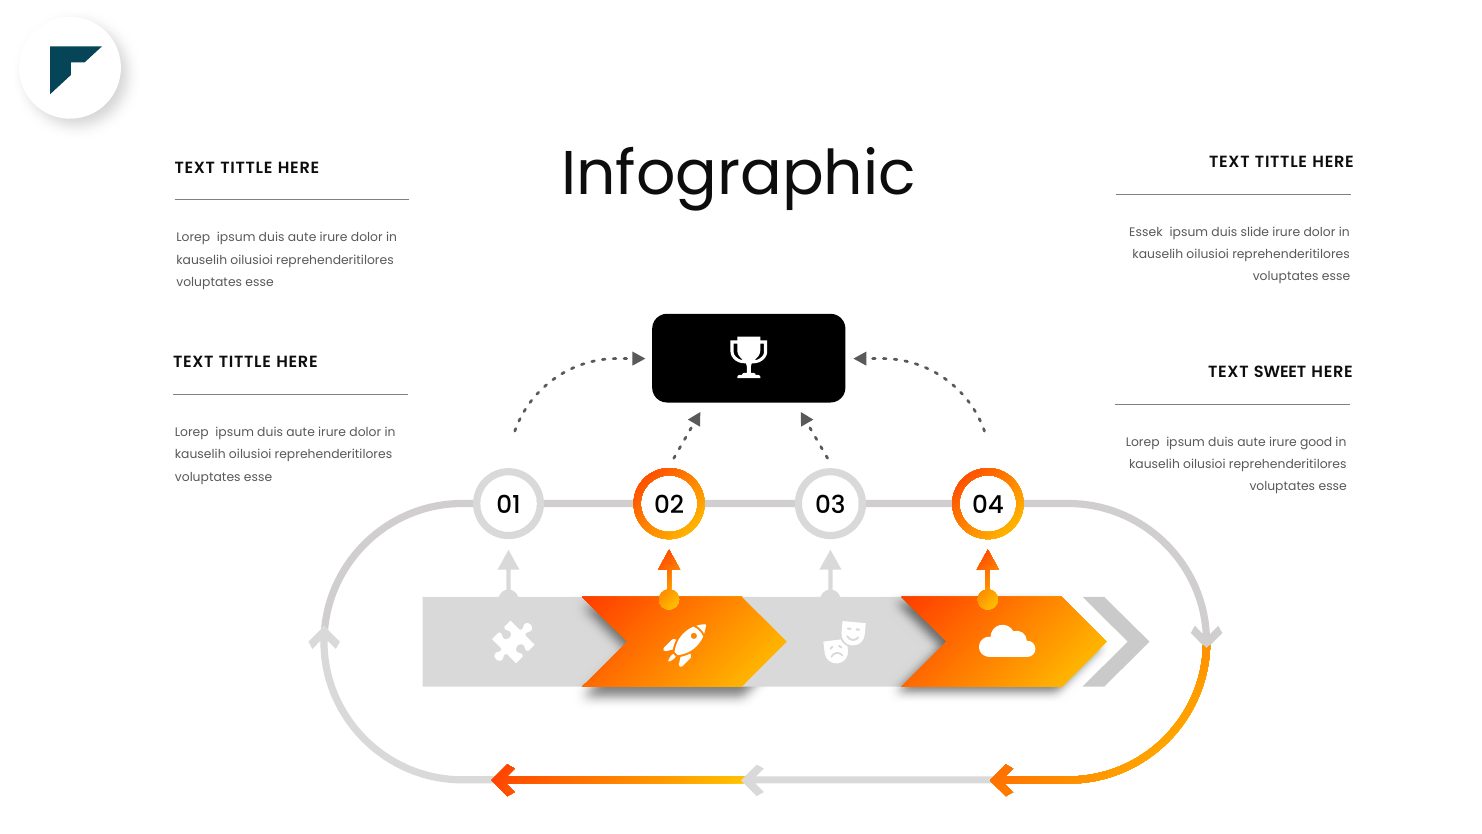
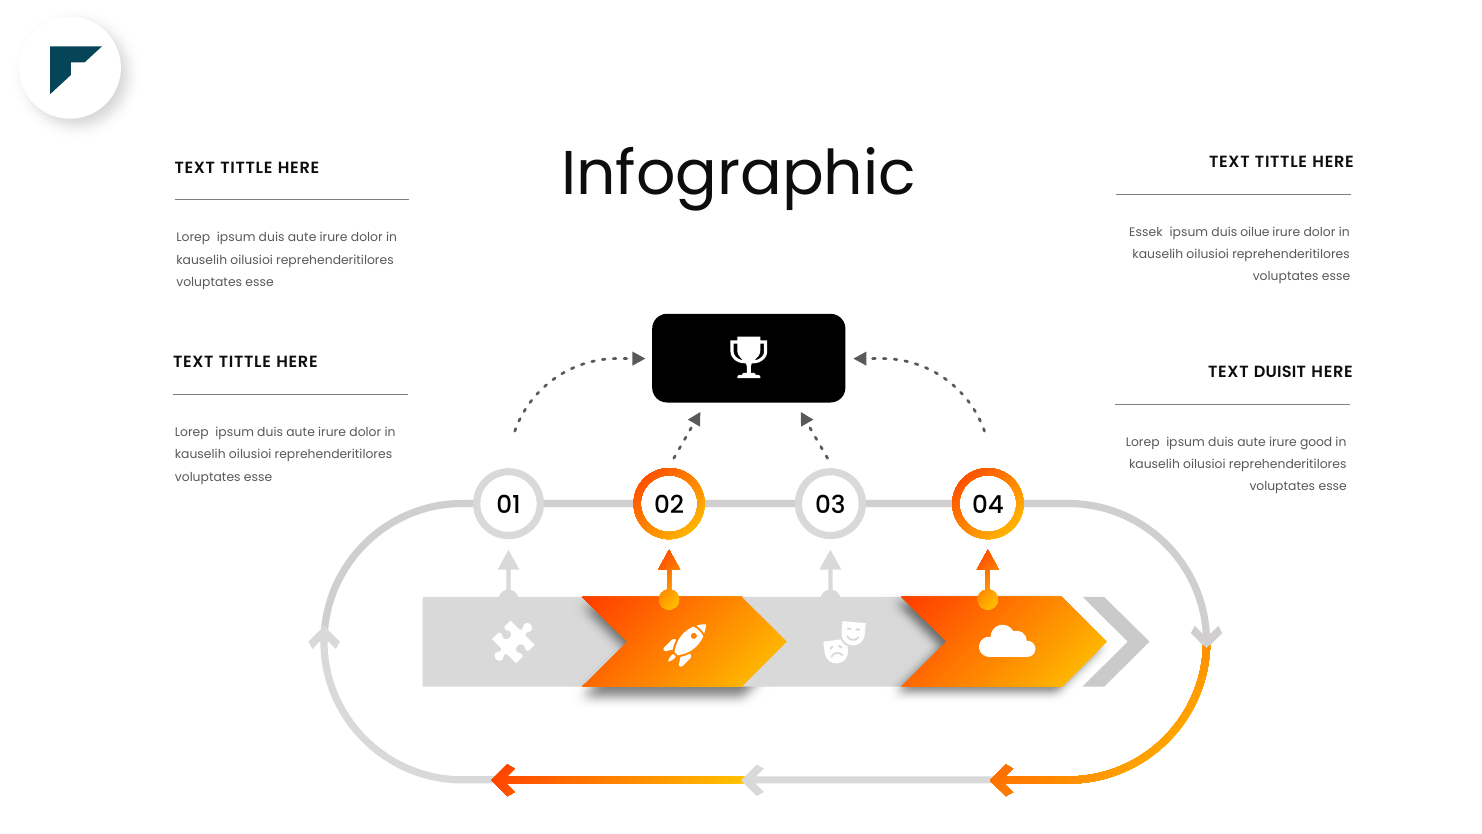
slide: slide -> oilue
SWEET: SWEET -> DUISIT
